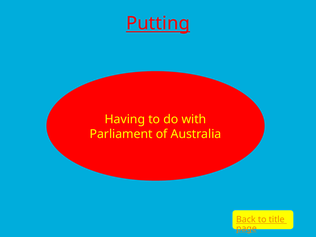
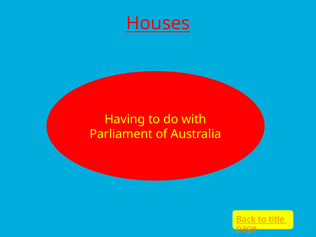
Putting: Putting -> Houses
